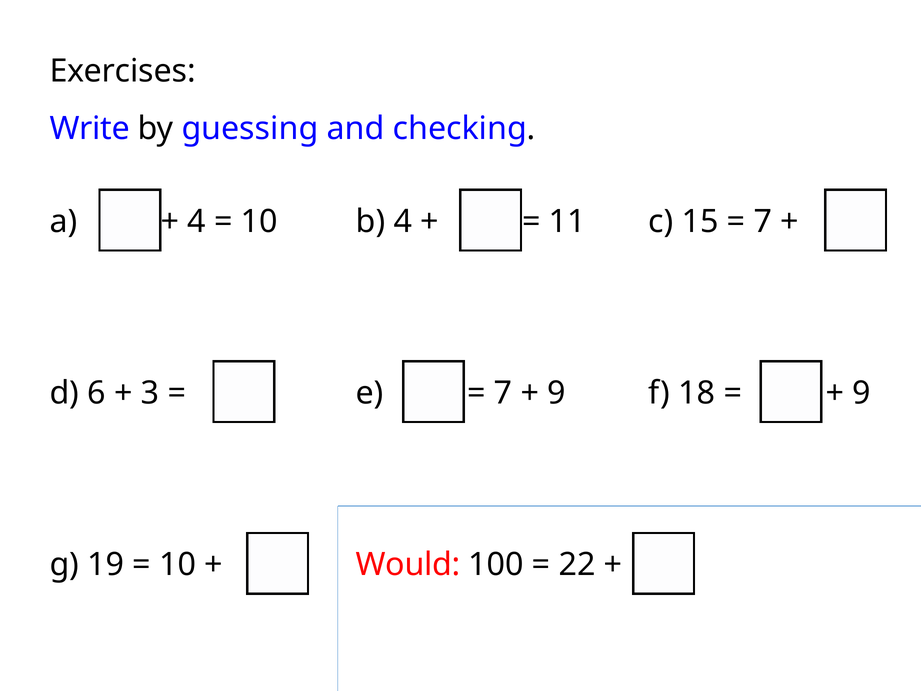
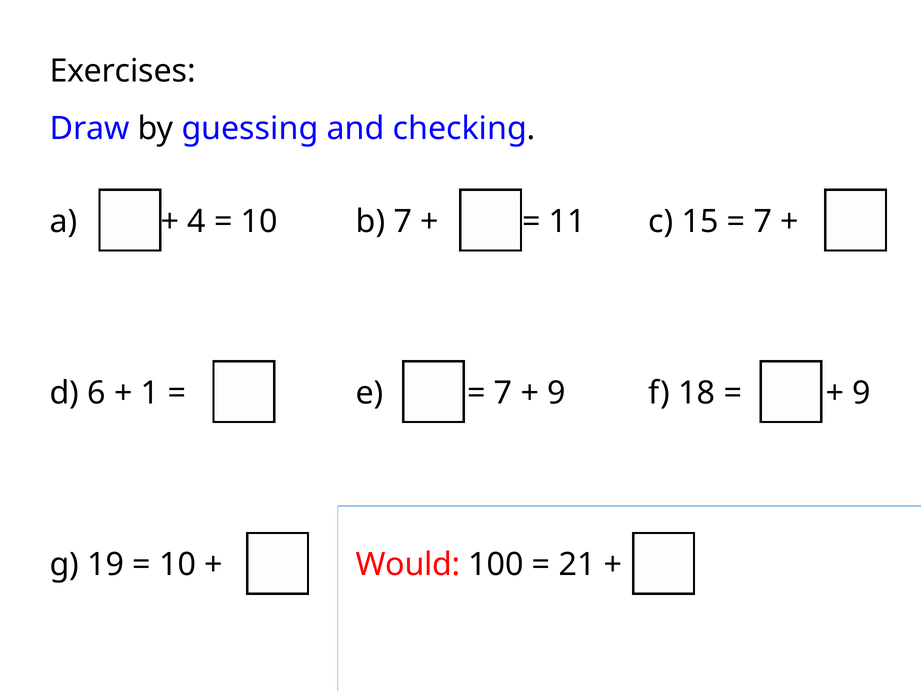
Write: Write -> Draw
b 4: 4 -> 7
3: 3 -> 1
22: 22 -> 21
